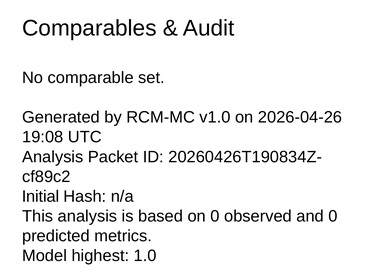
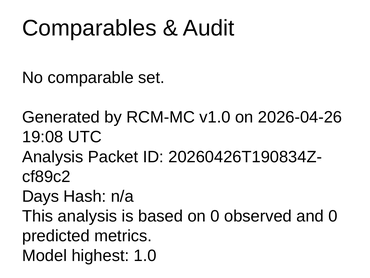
Initial: Initial -> Days
